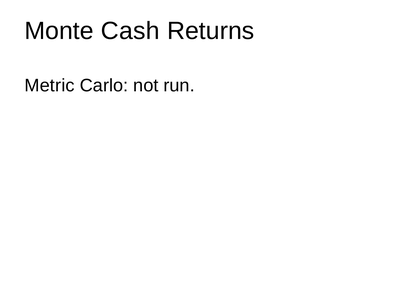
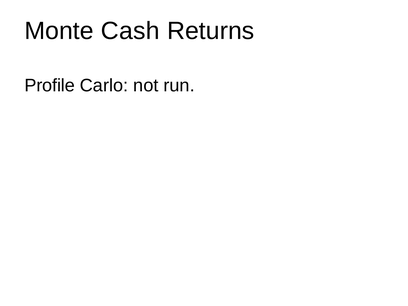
Metric: Metric -> Profile
